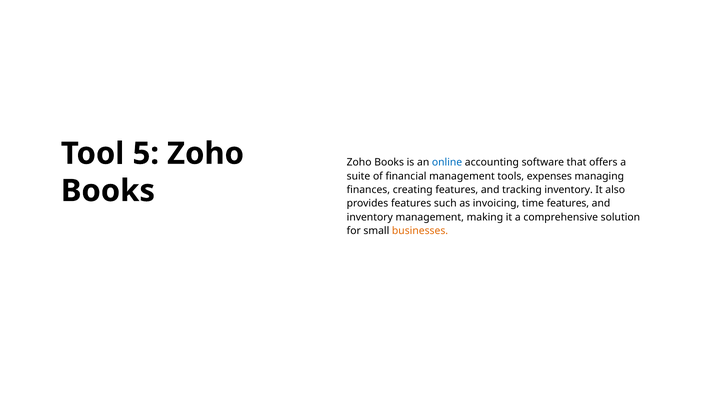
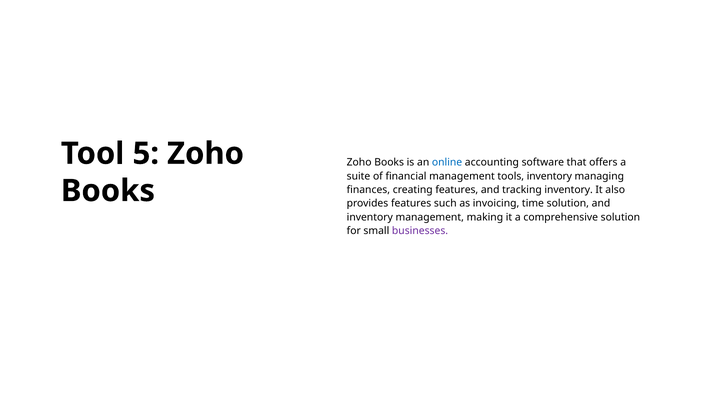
tools expenses: expenses -> inventory
time features: features -> solution
businesses colour: orange -> purple
